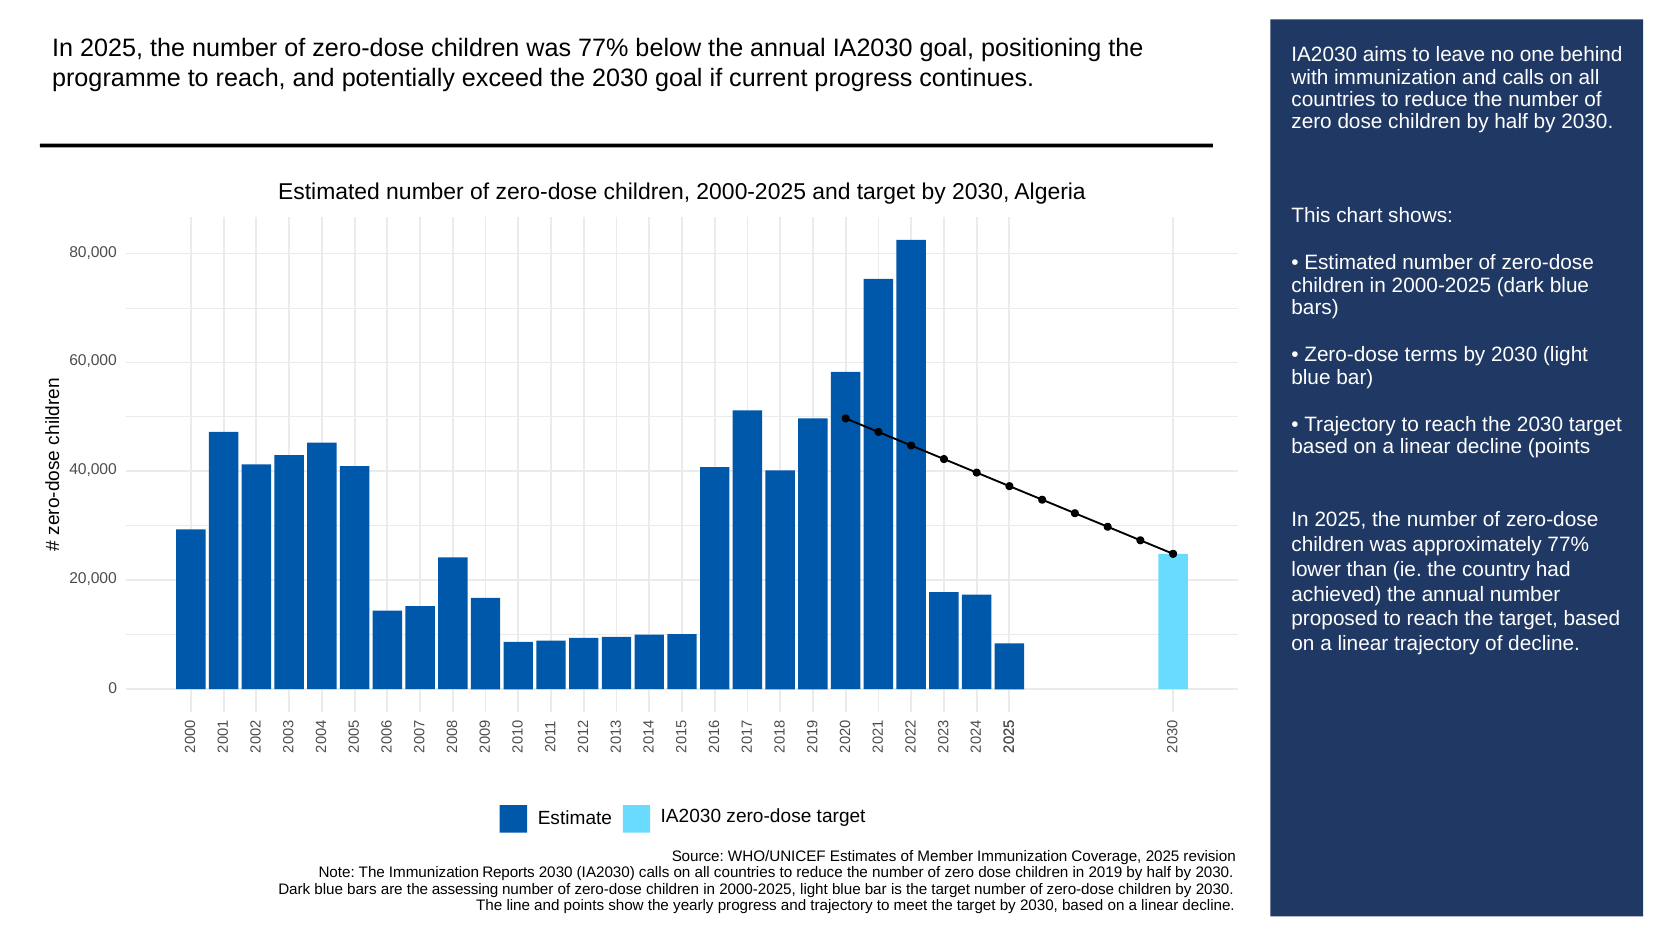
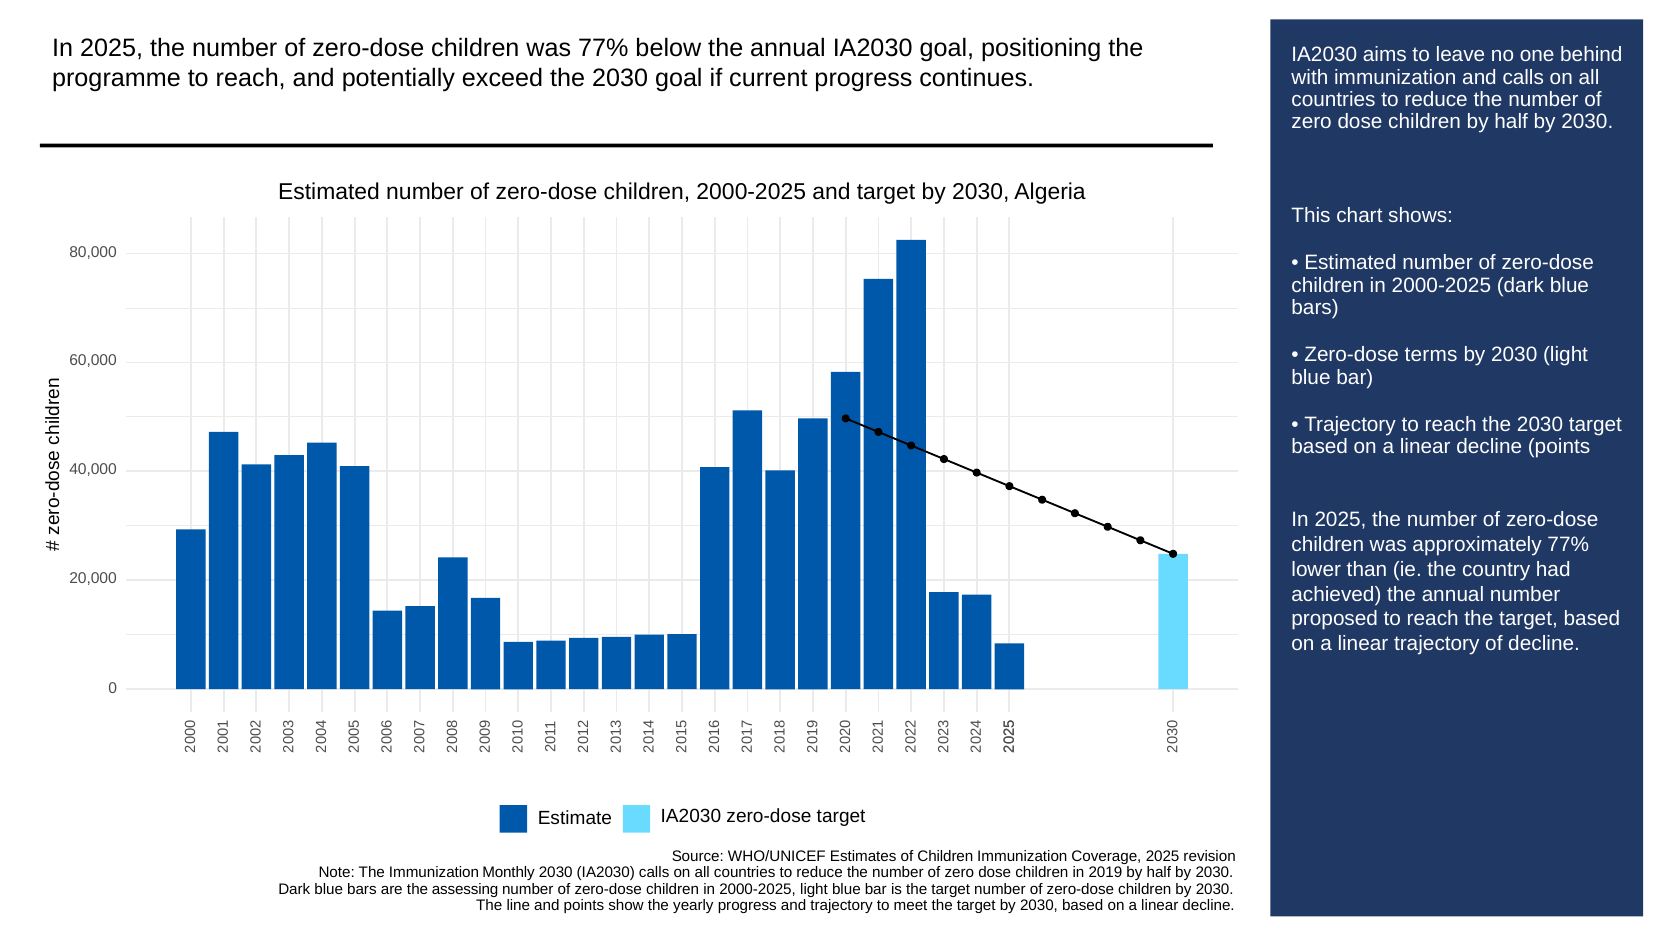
of Member: Member -> Children
Reports: Reports -> Monthly
